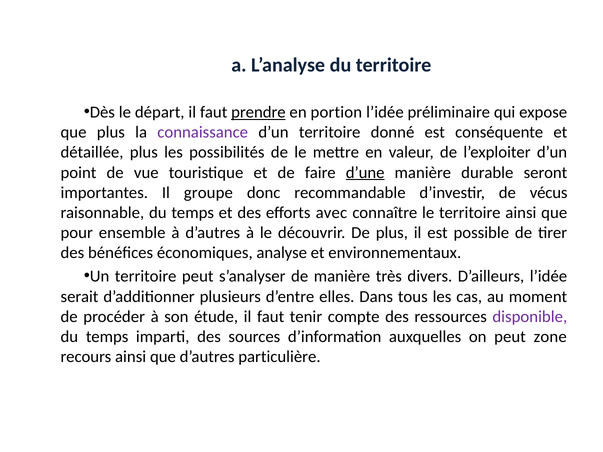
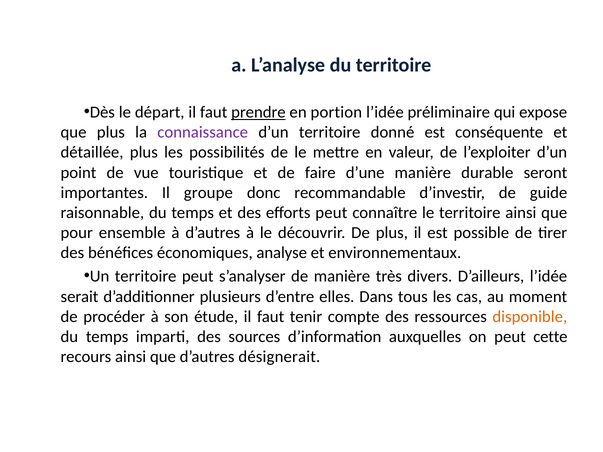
d’une underline: present -> none
vécus: vécus -> guide
efforts avec: avec -> peut
disponible colour: purple -> orange
zone: zone -> cette
particulière: particulière -> désignerait
